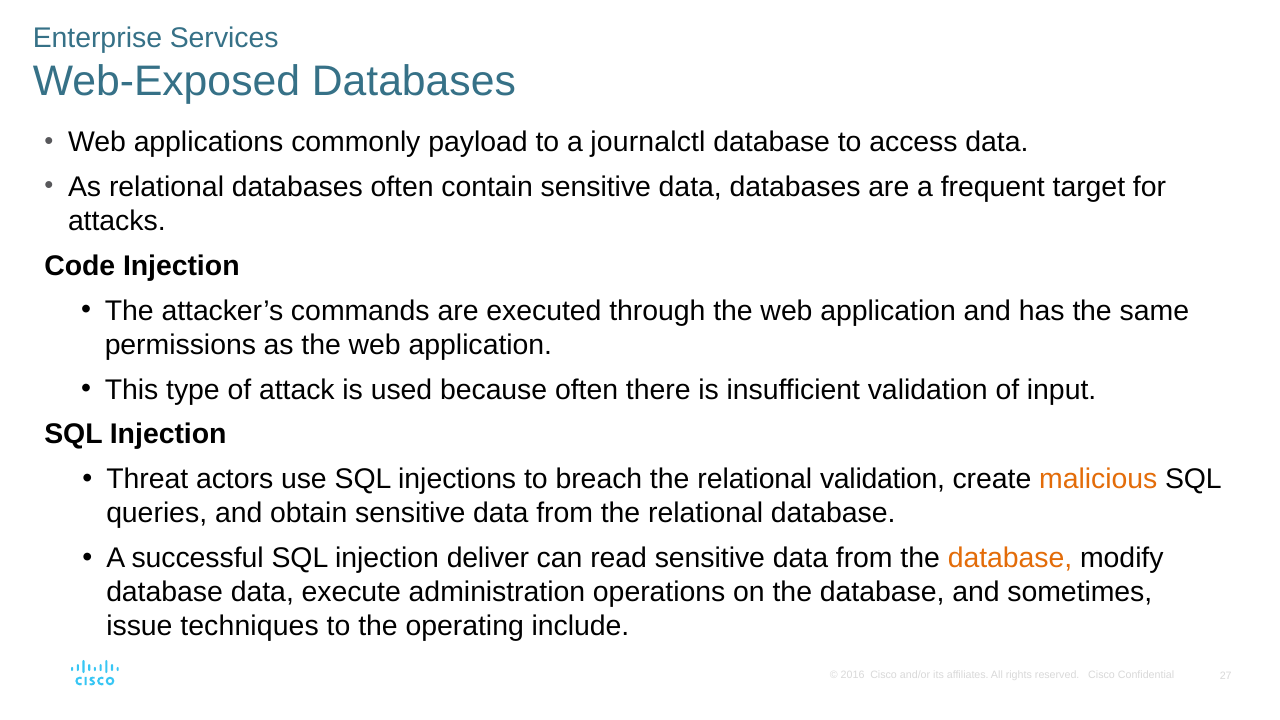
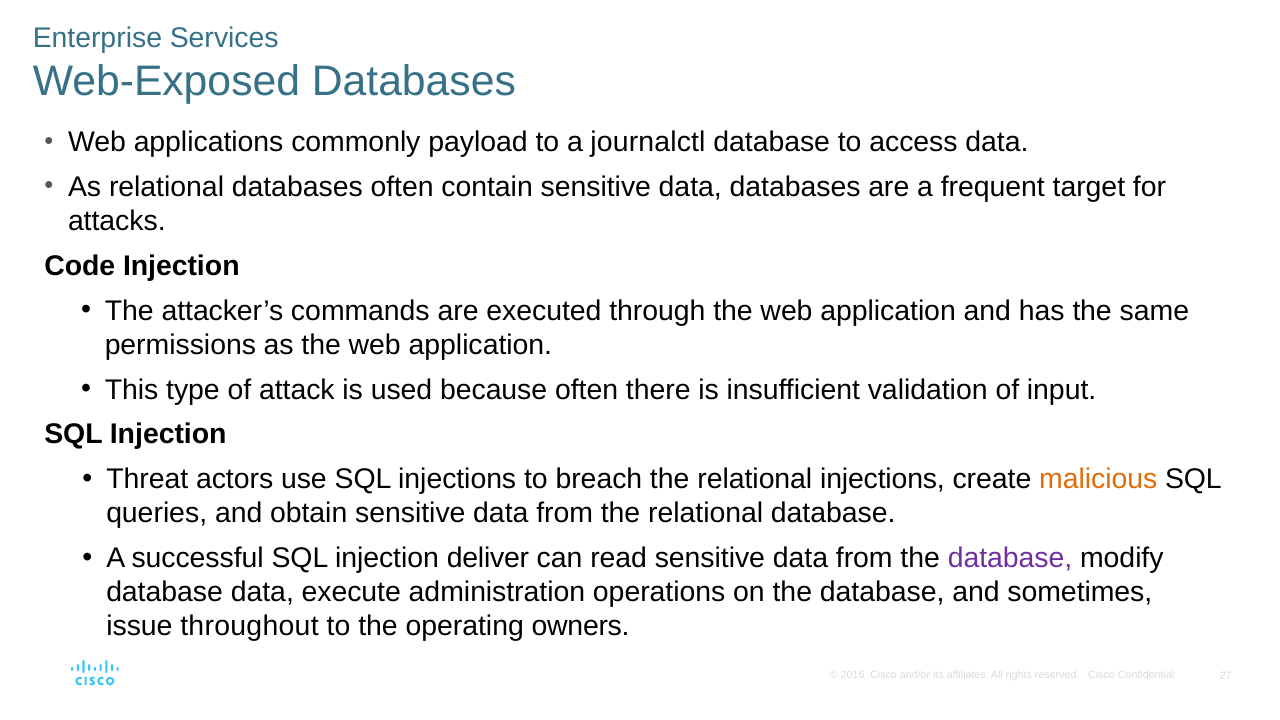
relational validation: validation -> injections
database at (1010, 558) colour: orange -> purple
techniques: techniques -> throughout
include: include -> owners
